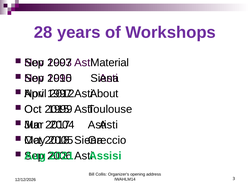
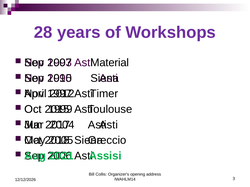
About: About -> Timer
